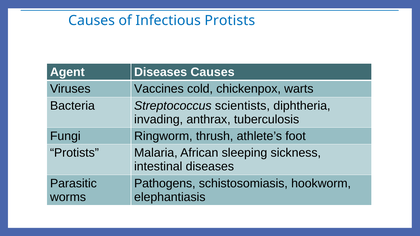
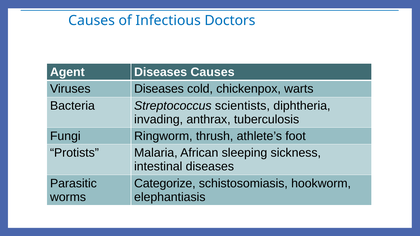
Infectious Protists: Protists -> Doctors
Viruses Vaccines: Vaccines -> Diseases
Pathogens: Pathogens -> Categorize
